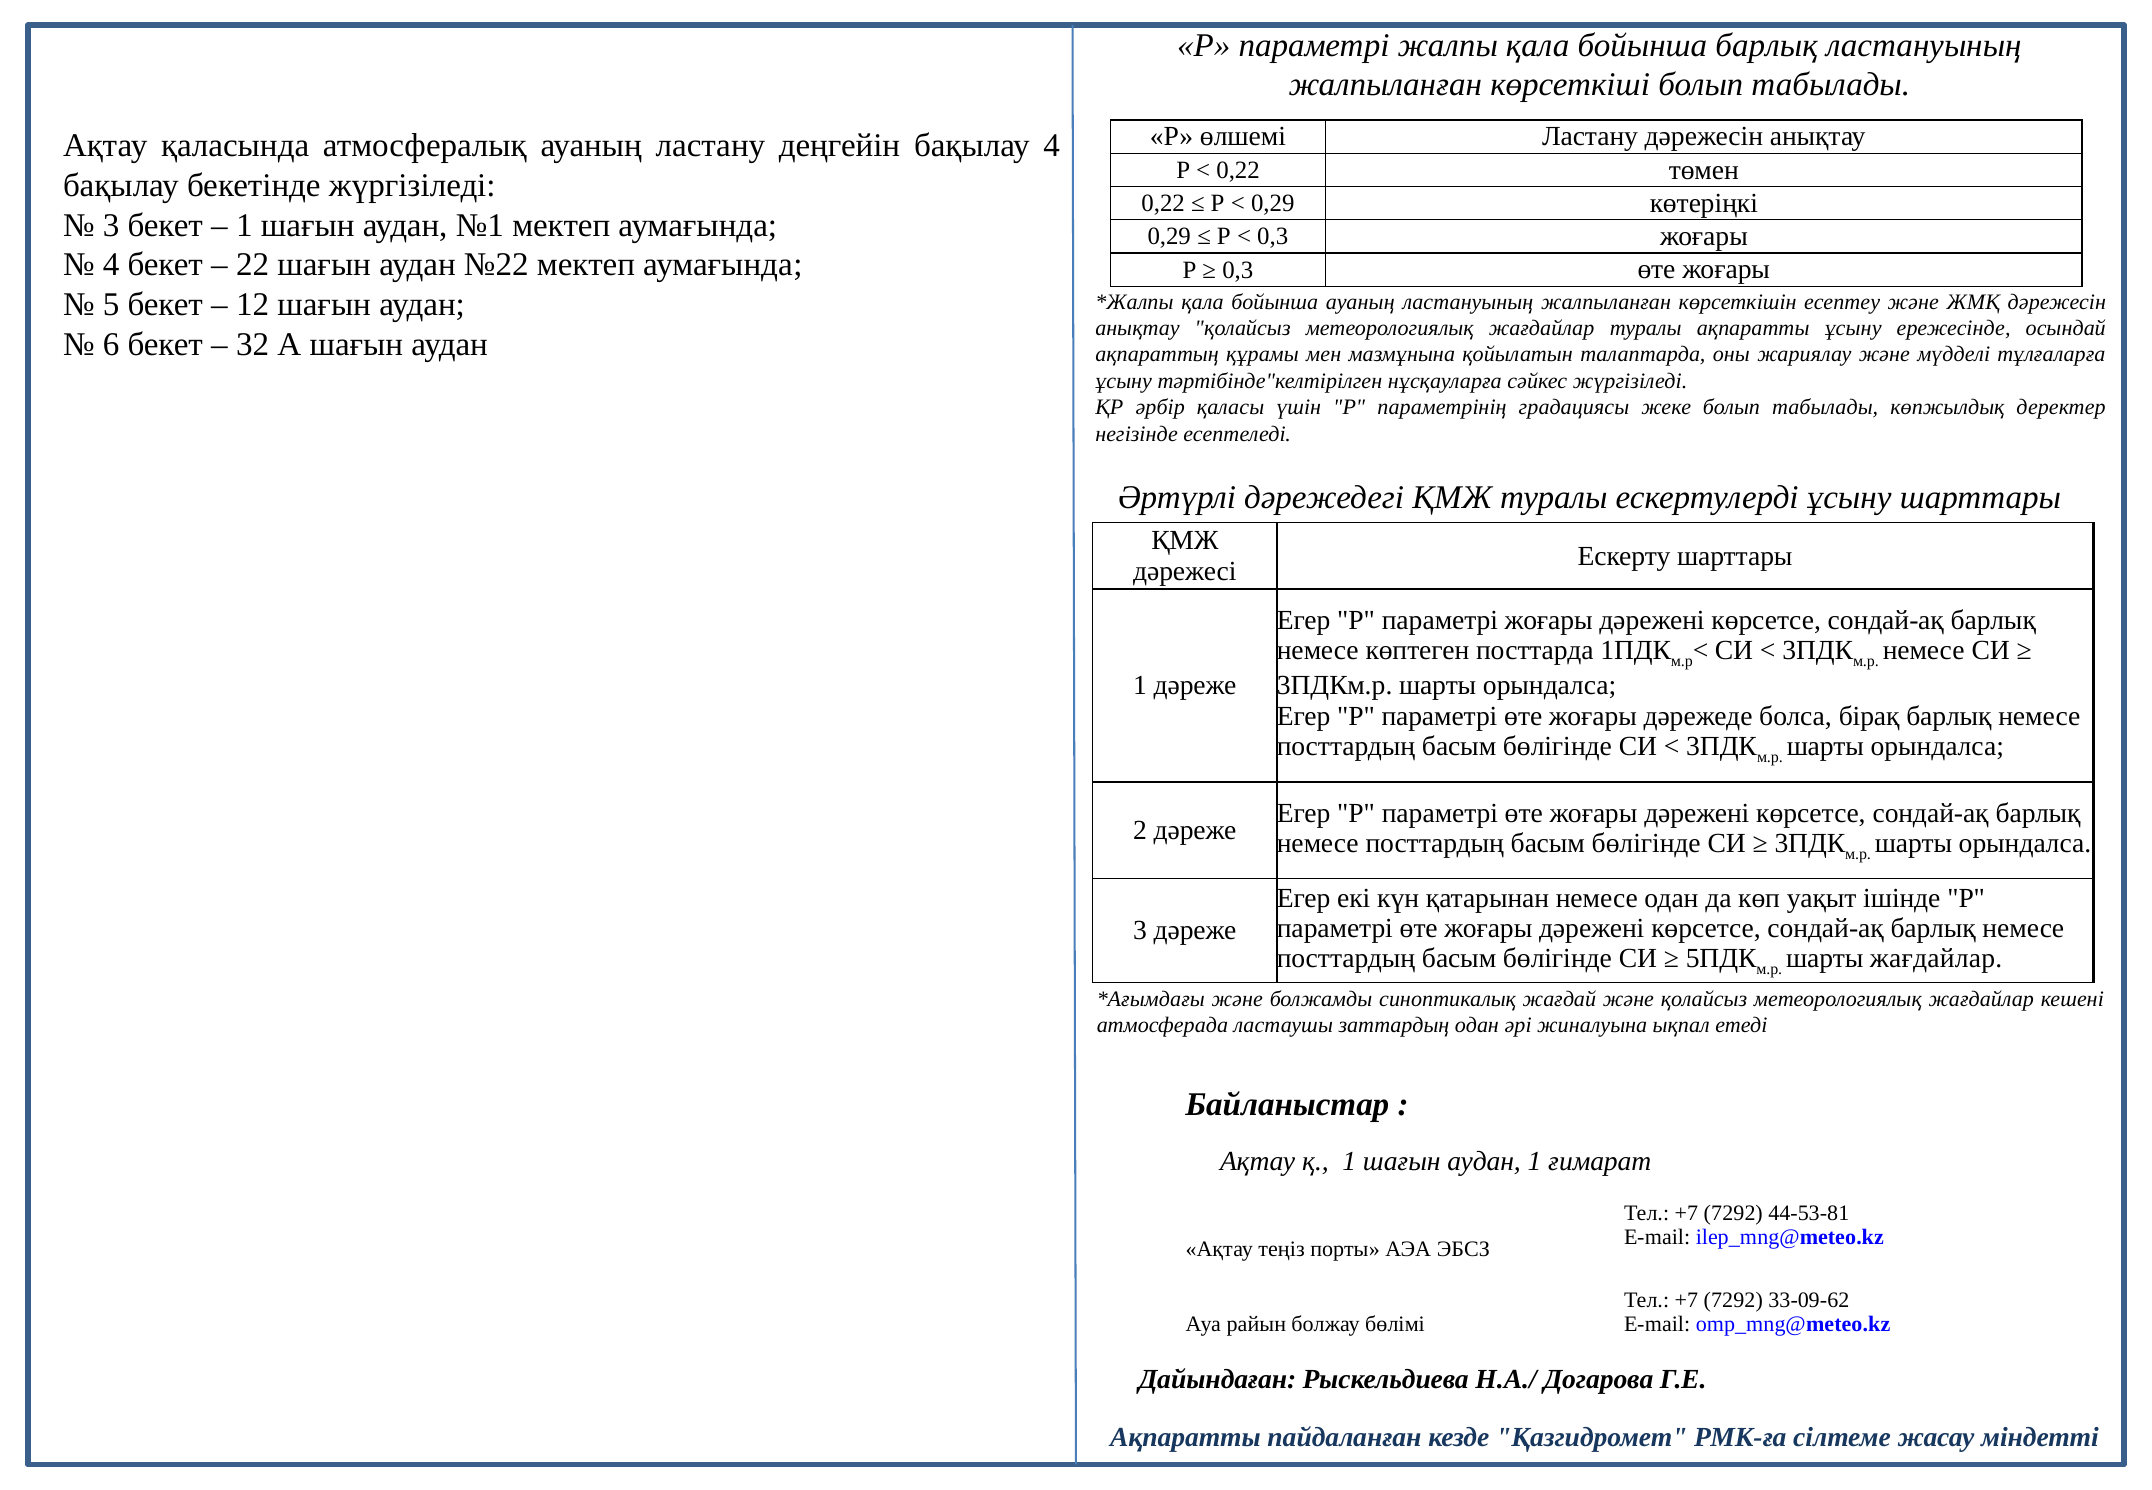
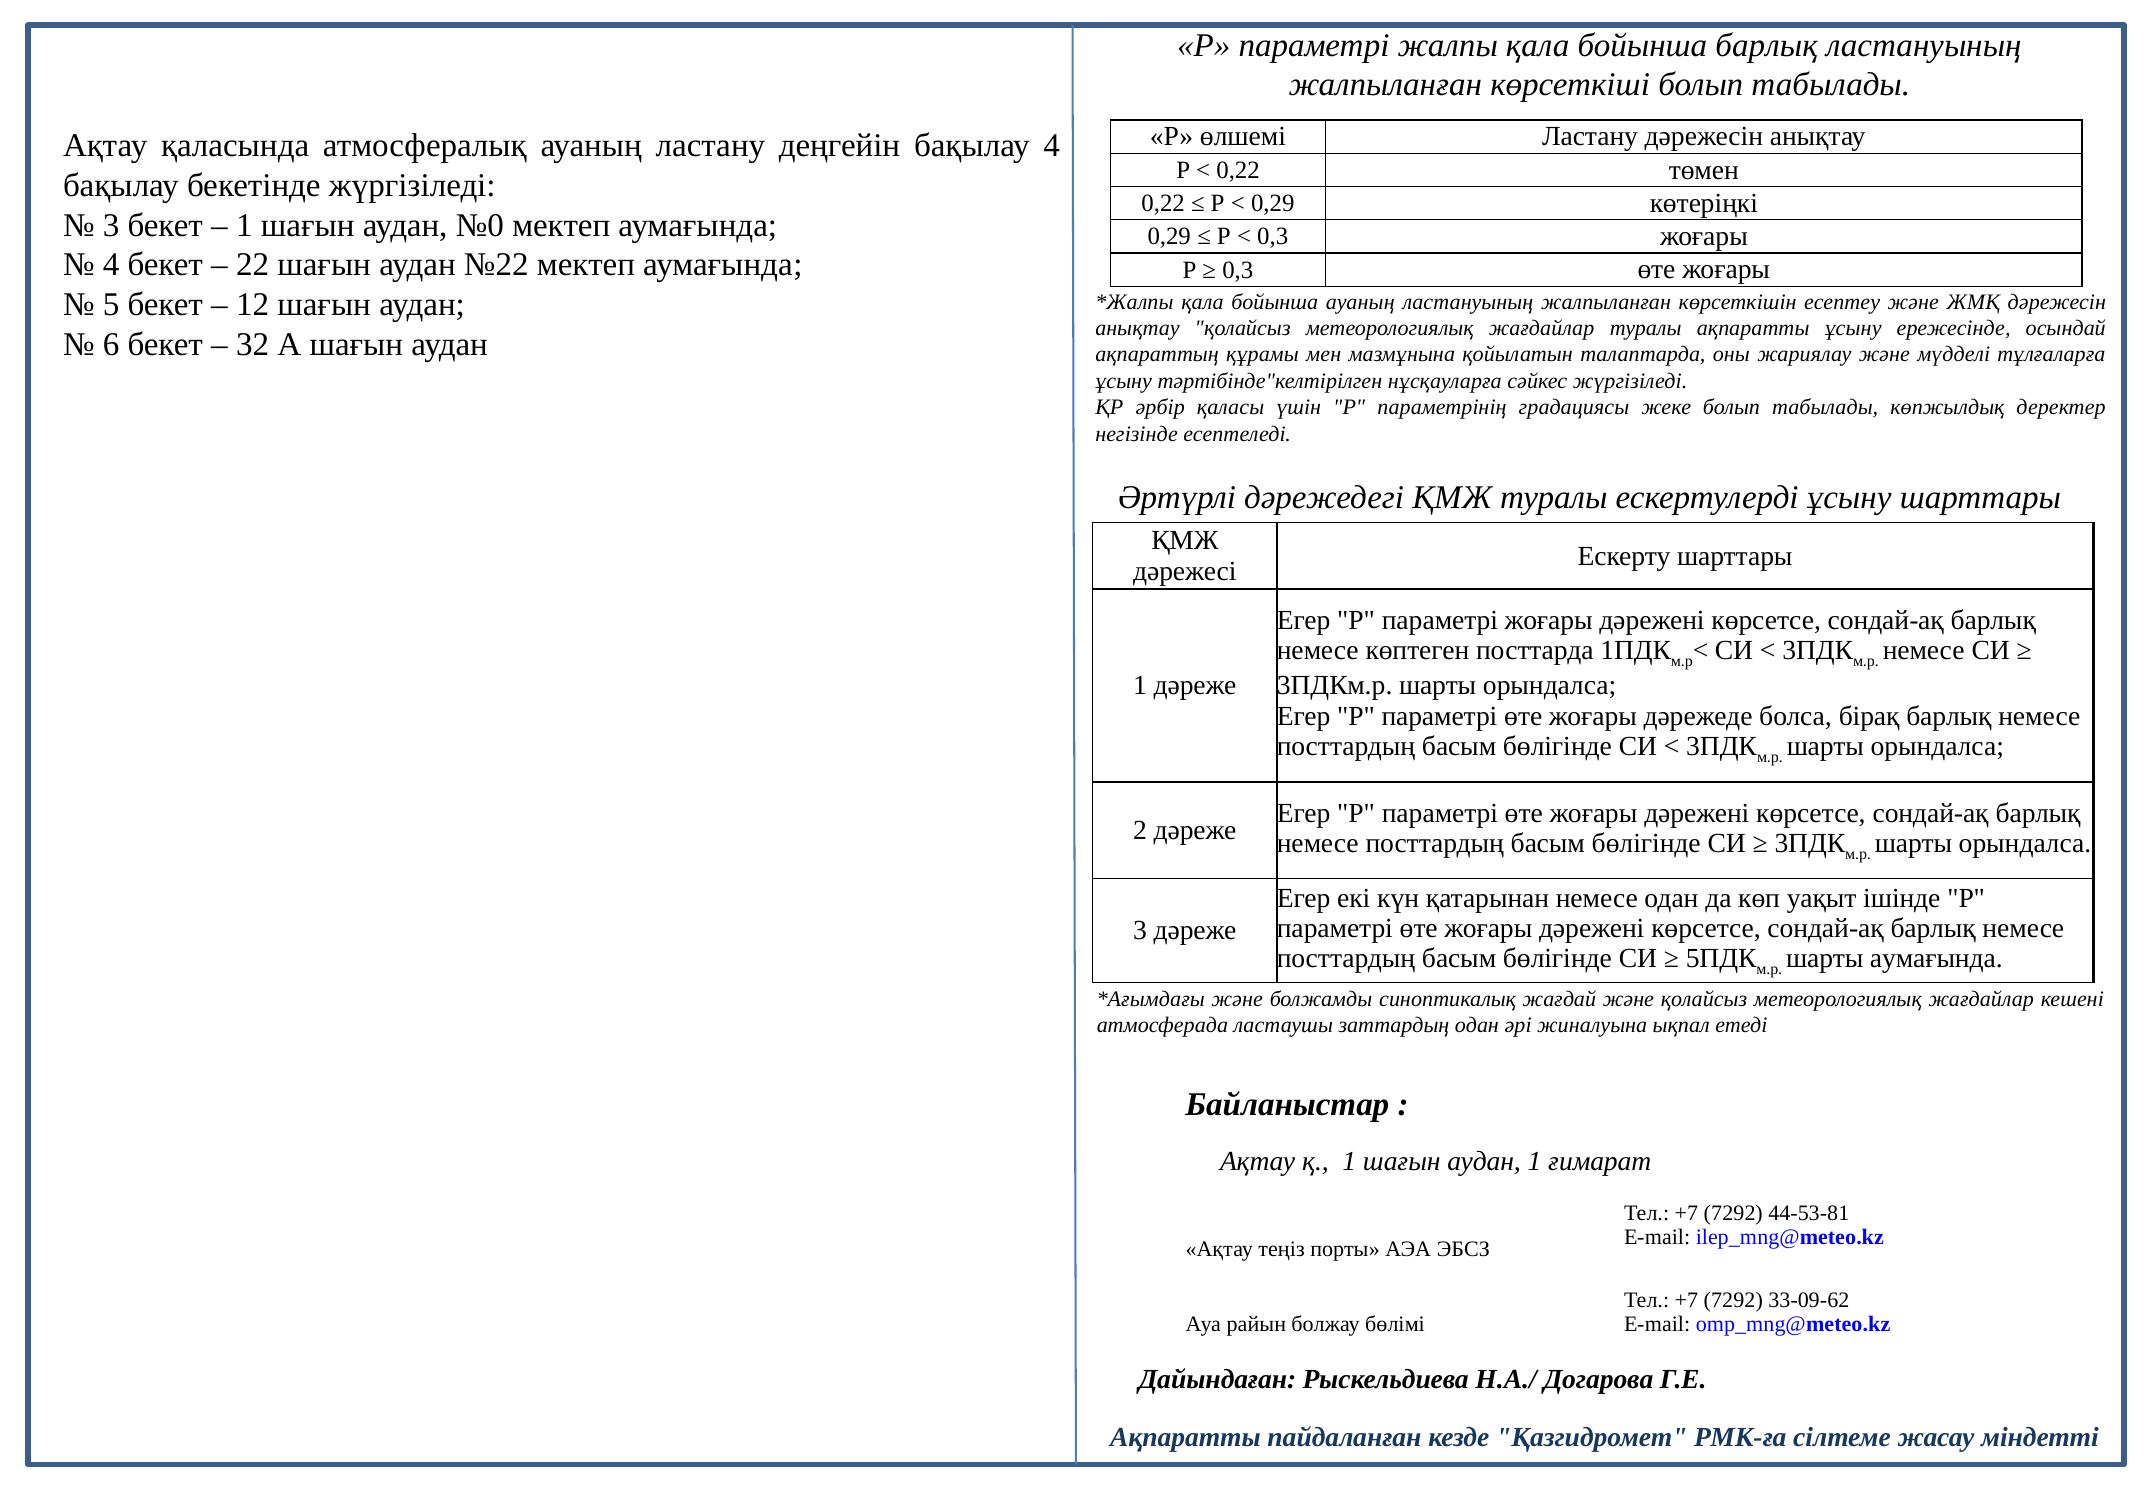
№1: №1 -> №0
шарты жағдайлар: жағдайлар -> аумағында
